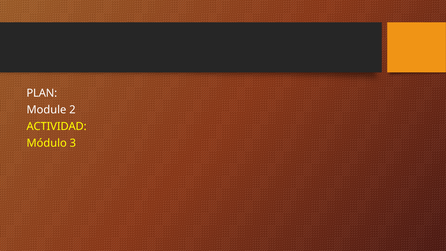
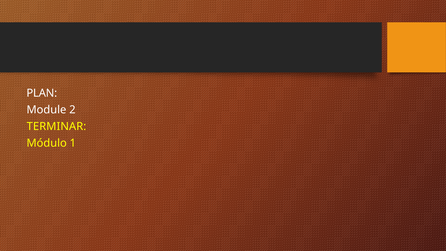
ACTIVIDAD: ACTIVIDAD -> TERMINAR
3: 3 -> 1
